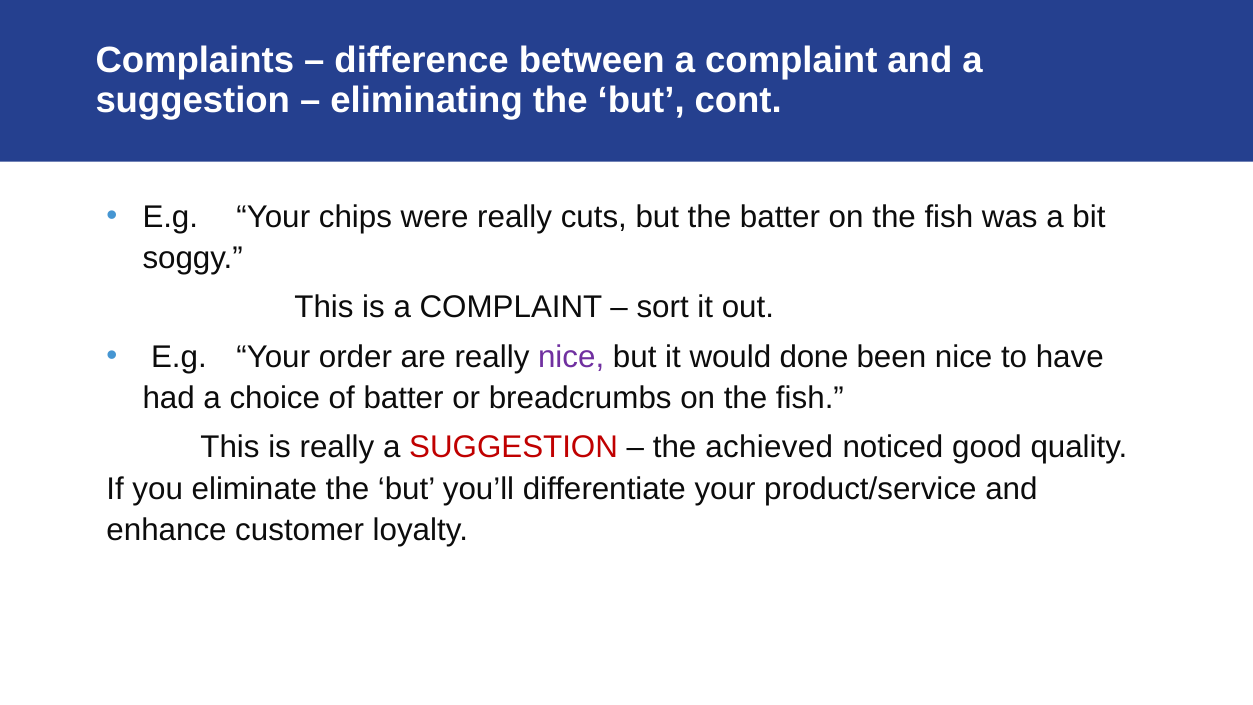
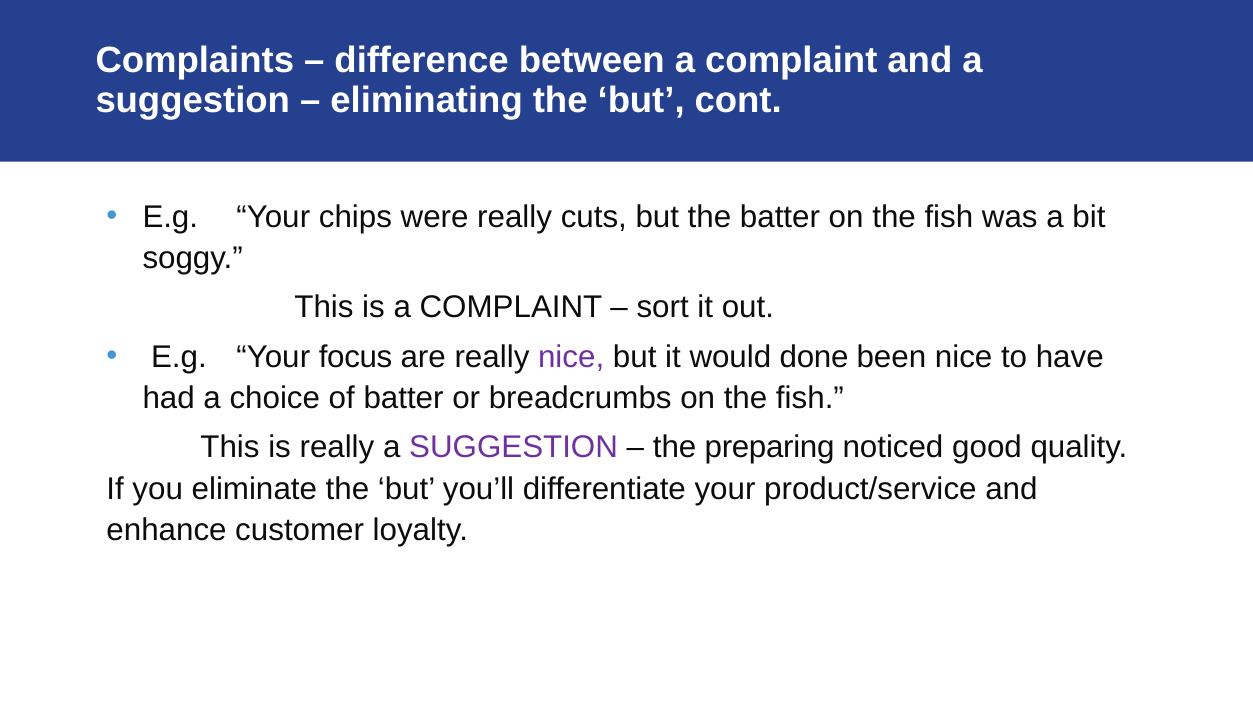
order: order -> focus
SUGGESTION at (514, 447) colour: red -> purple
achieved: achieved -> preparing
